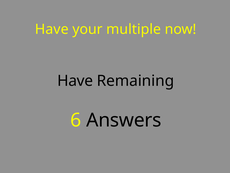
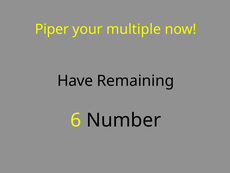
Have at (52, 29): Have -> Piper
Answers: Answers -> Number
